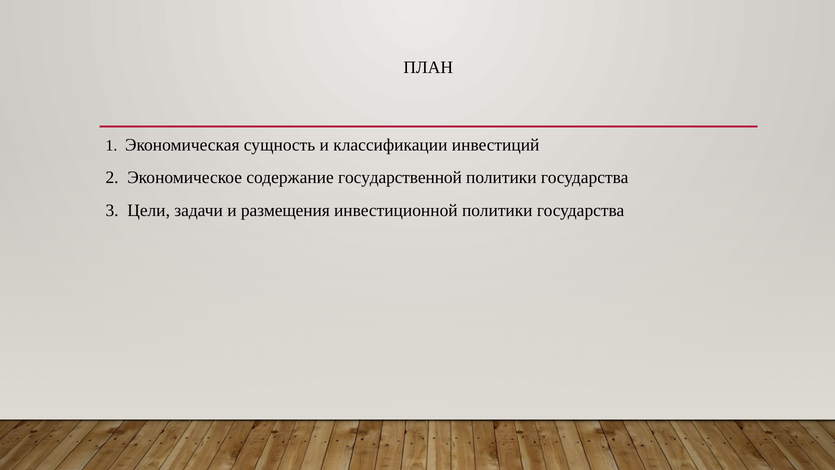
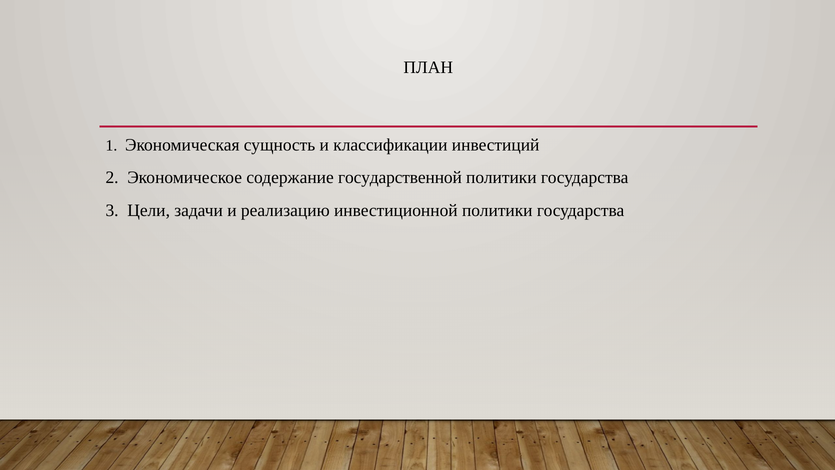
размещения: размещения -> реализацию
